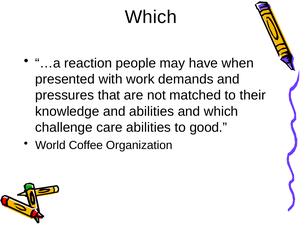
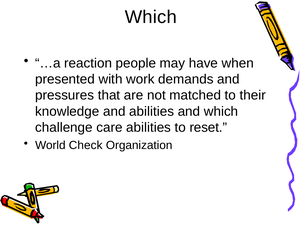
good: good -> reset
Coffee: Coffee -> Check
